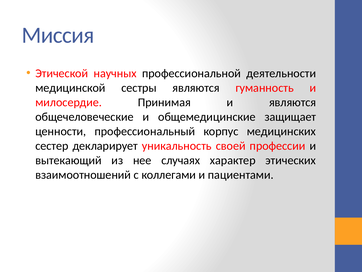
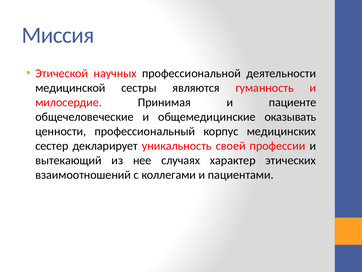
и являются: являются -> пациенте
защищает: защищает -> оказывать
